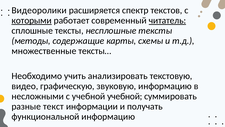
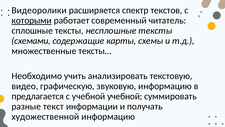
читатель underline: present -> none
методы: методы -> схемами
несложными: несложными -> предлагается
функциональной: функциональной -> художественной
